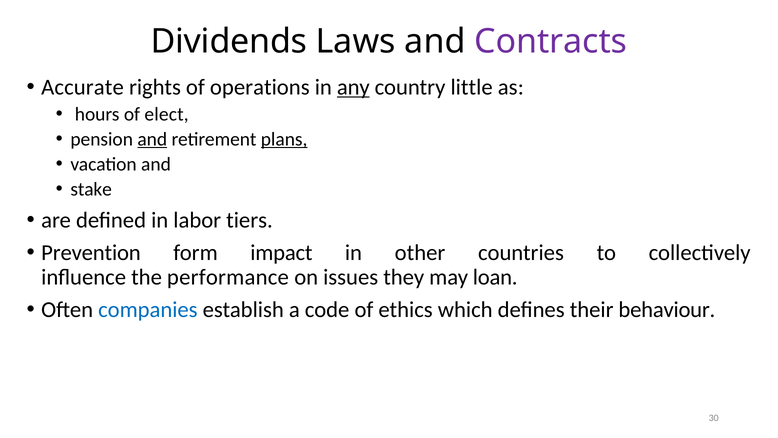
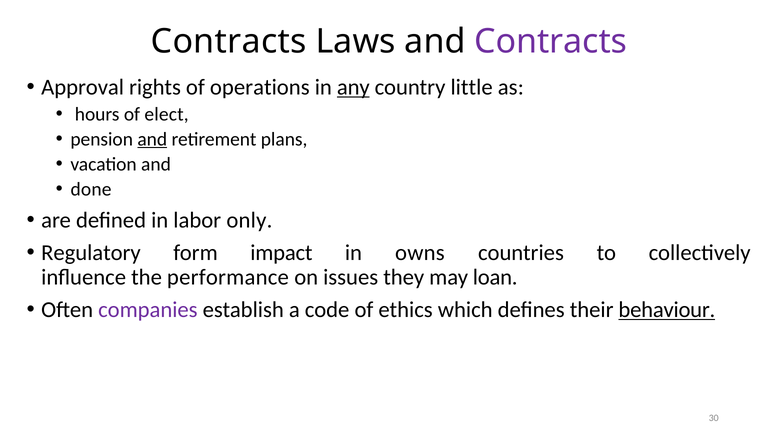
Dividends at (229, 41): Dividends -> Contracts
Accurate: Accurate -> Approval
plans underline: present -> none
stake: stake -> done
tiers: tiers -> only
Prevention: Prevention -> Regulatory
other: other -> owns
companies colour: blue -> purple
behaviour underline: none -> present
